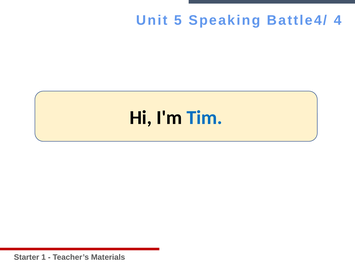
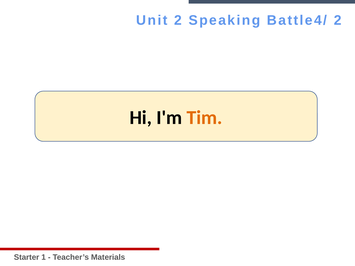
Unit 5: 5 -> 2
Battle4/ 4: 4 -> 2
Tim colour: blue -> orange
